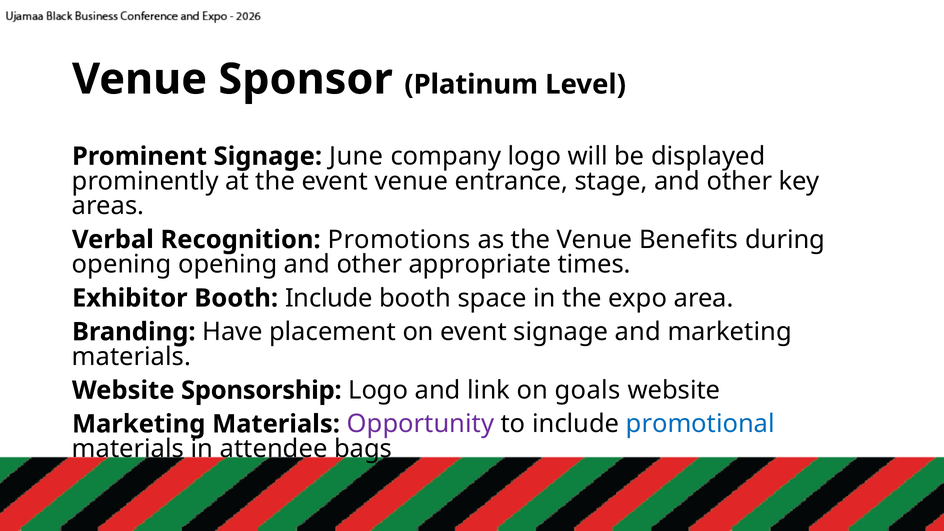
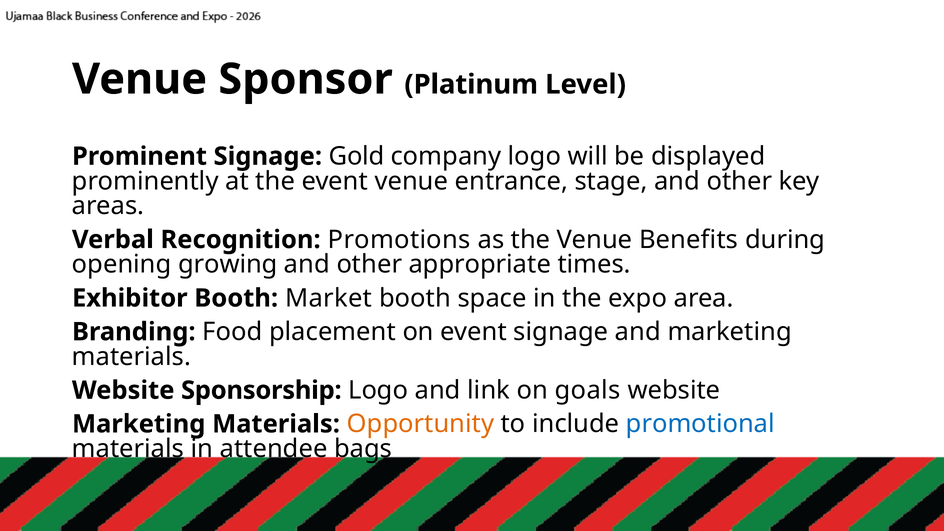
June: June -> Gold
opening opening: opening -> growing
Booth Include: Include -> Market
Have: Have -> Food
Opportunity colour: purple -> orange
